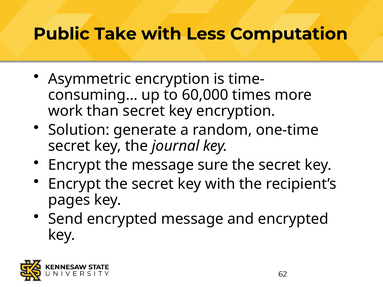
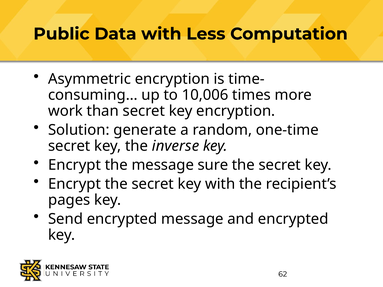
Take: Take -> Data
60,000: 60,000 -> 10,006
journal: journal -> inverse
